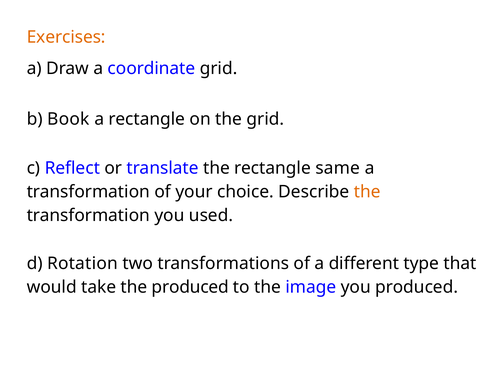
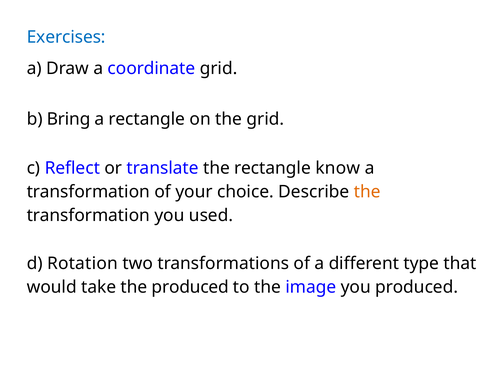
Exercises colour: orange -> blue
Book: Book -> Bring
same: same -> know
